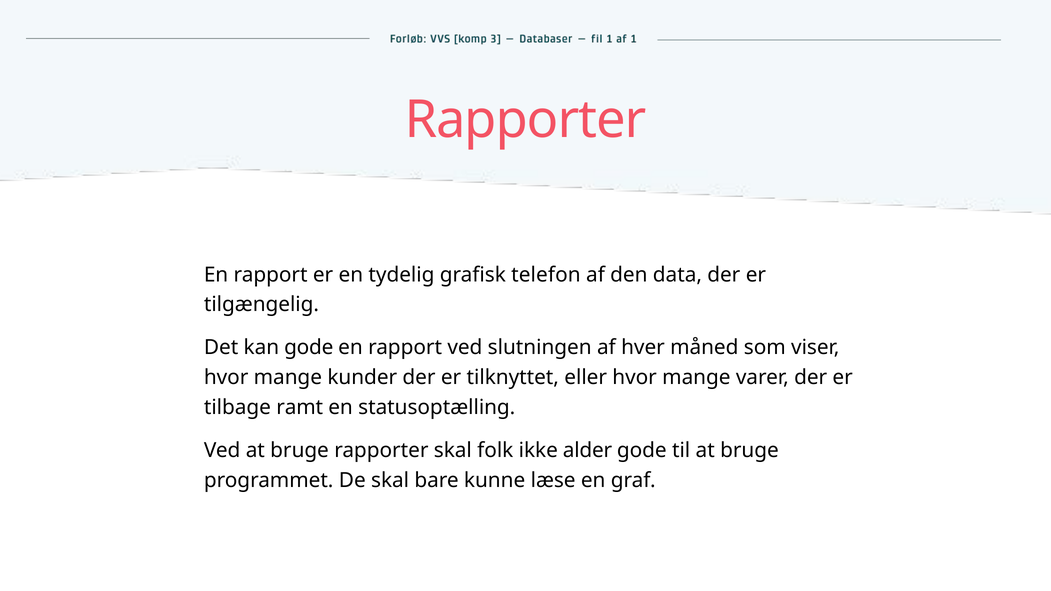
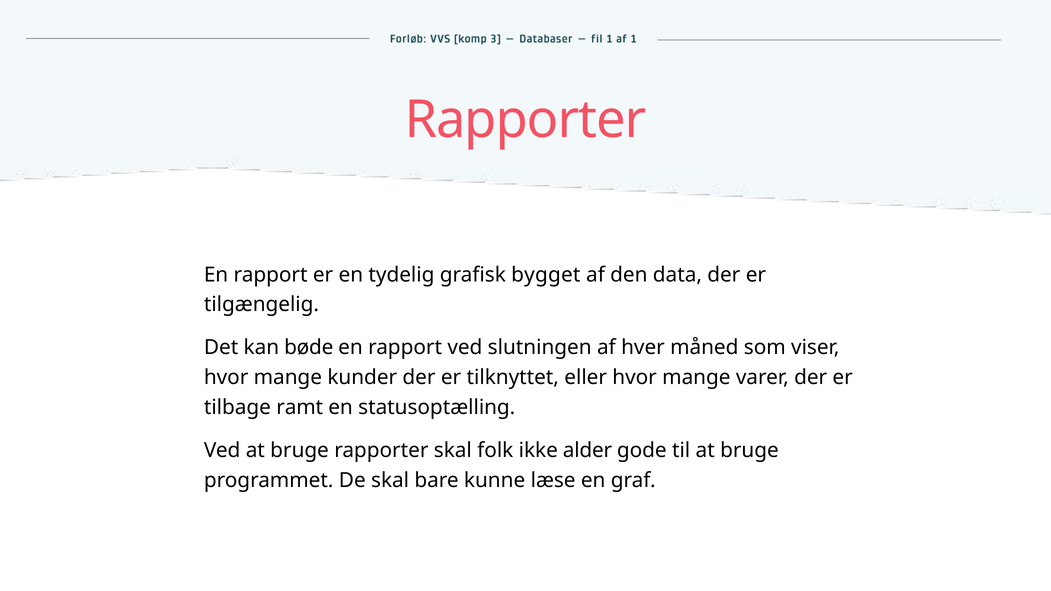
telefon: telefon -> bygget
kan gode: gode -> bøde
